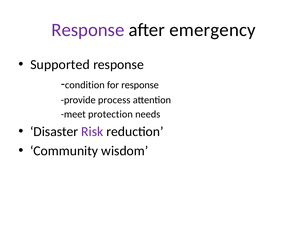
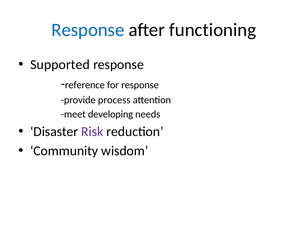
Response at (88, 30) colour: purple -> blue
emergency: emergency -> functioning
condition: condition -> reference
protection: protection -> developing
